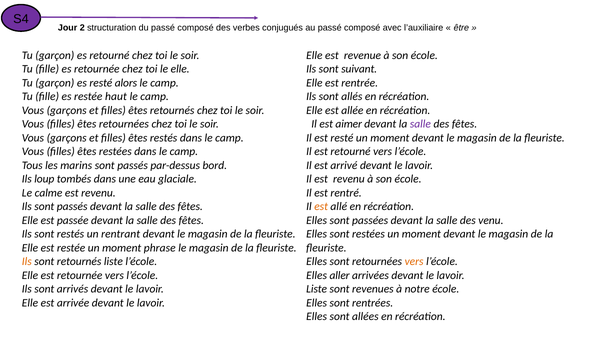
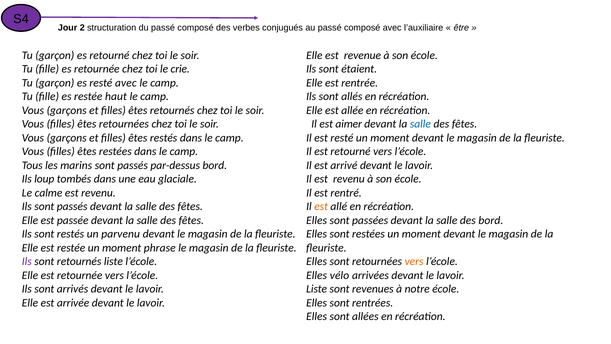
le elle: elle -> crie
suivant: suivant -> étaient
resté alors: alors -> avec
salle at (420, 124) colour: purple -> blue
des venu: venu -> bord
rentrant: rentrant -> parvenu
Ils at (27, 261) colour: orange -> purple
aller: aller -> vélo
